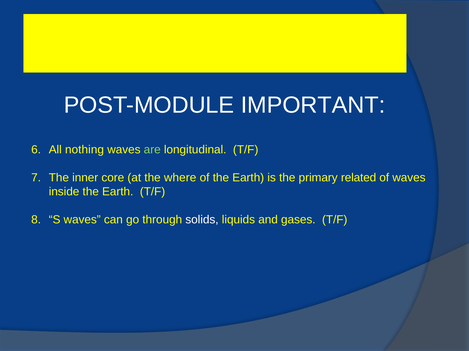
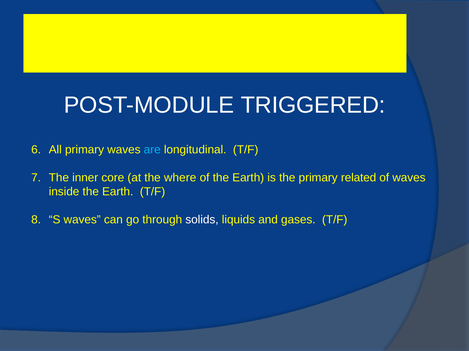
IMPORTANT: IMPORTANT -> TRIGGERED
All nothing: nothing -> primary
are colour: light green -> light blue
